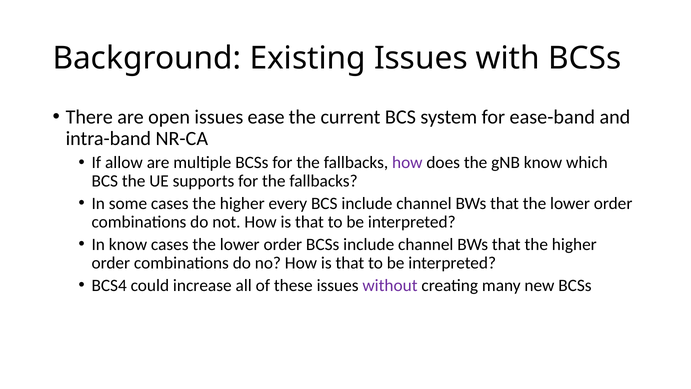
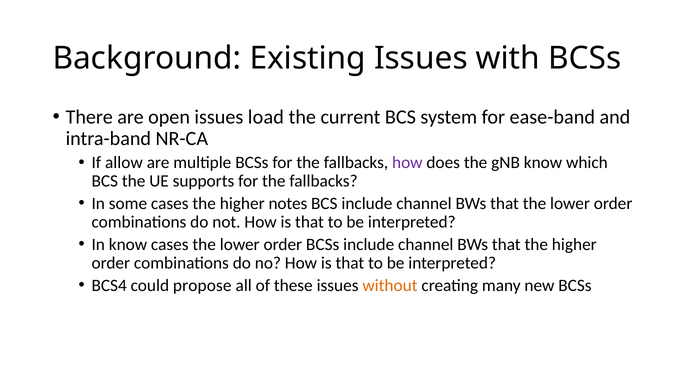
ease: ease -> load
every: every -> notes
increase: increase -> propose
without colour: purple -> orange
